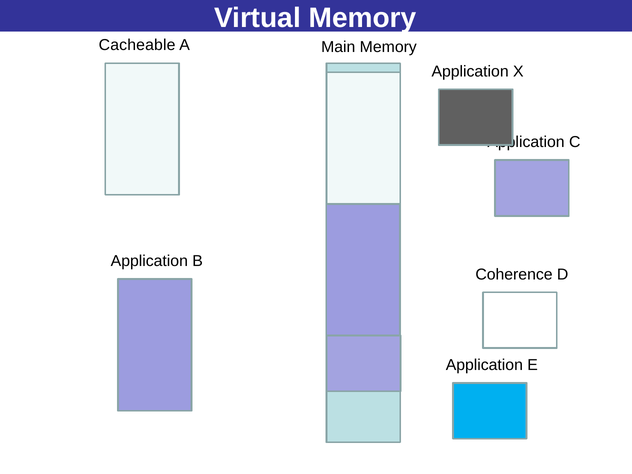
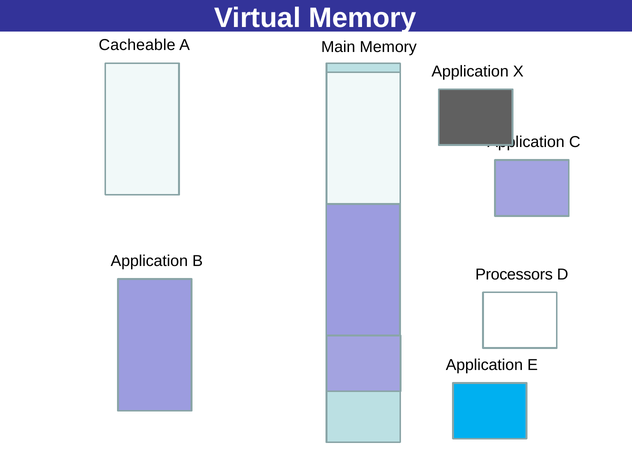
Coherence: Coherence -> Processors
